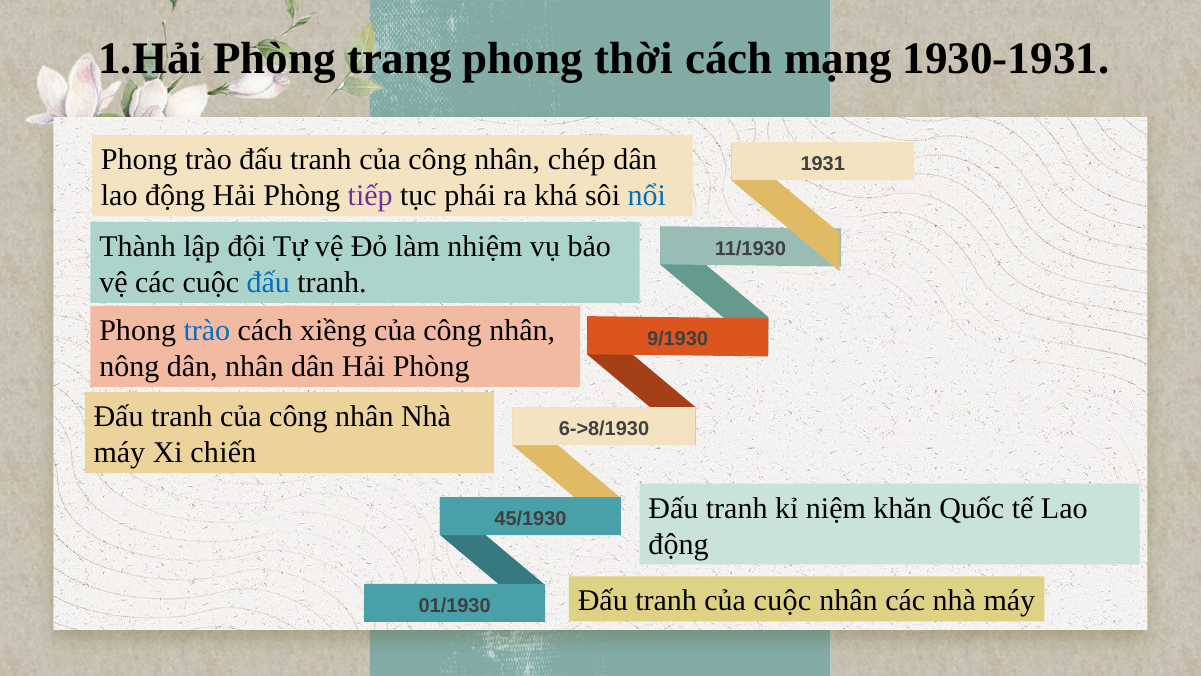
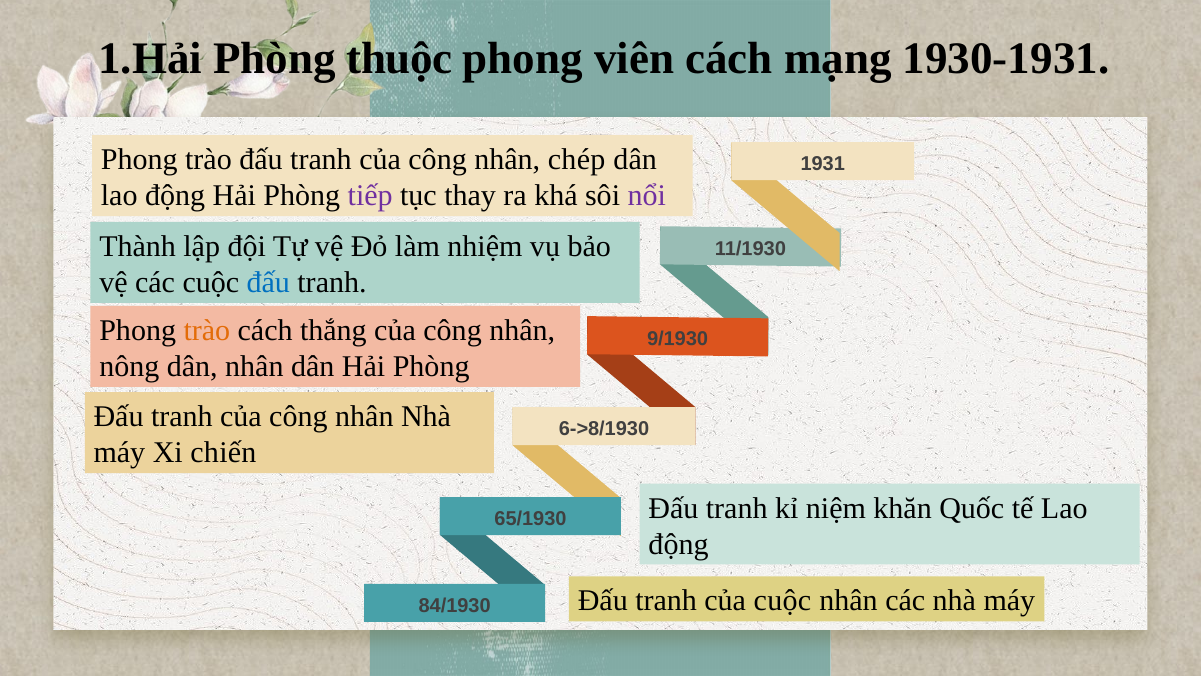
trang: trang -> thuộc
thời: thời -> viên
phái: phái -> thay
nổi colour: blue -> purple
trào at (207, 330) colour: blue -> orange
xiềng: xiềng -> thắng
45/1930: 45/1930 -> 65/1930
01/1930: 01/1930 -> 84/1930
